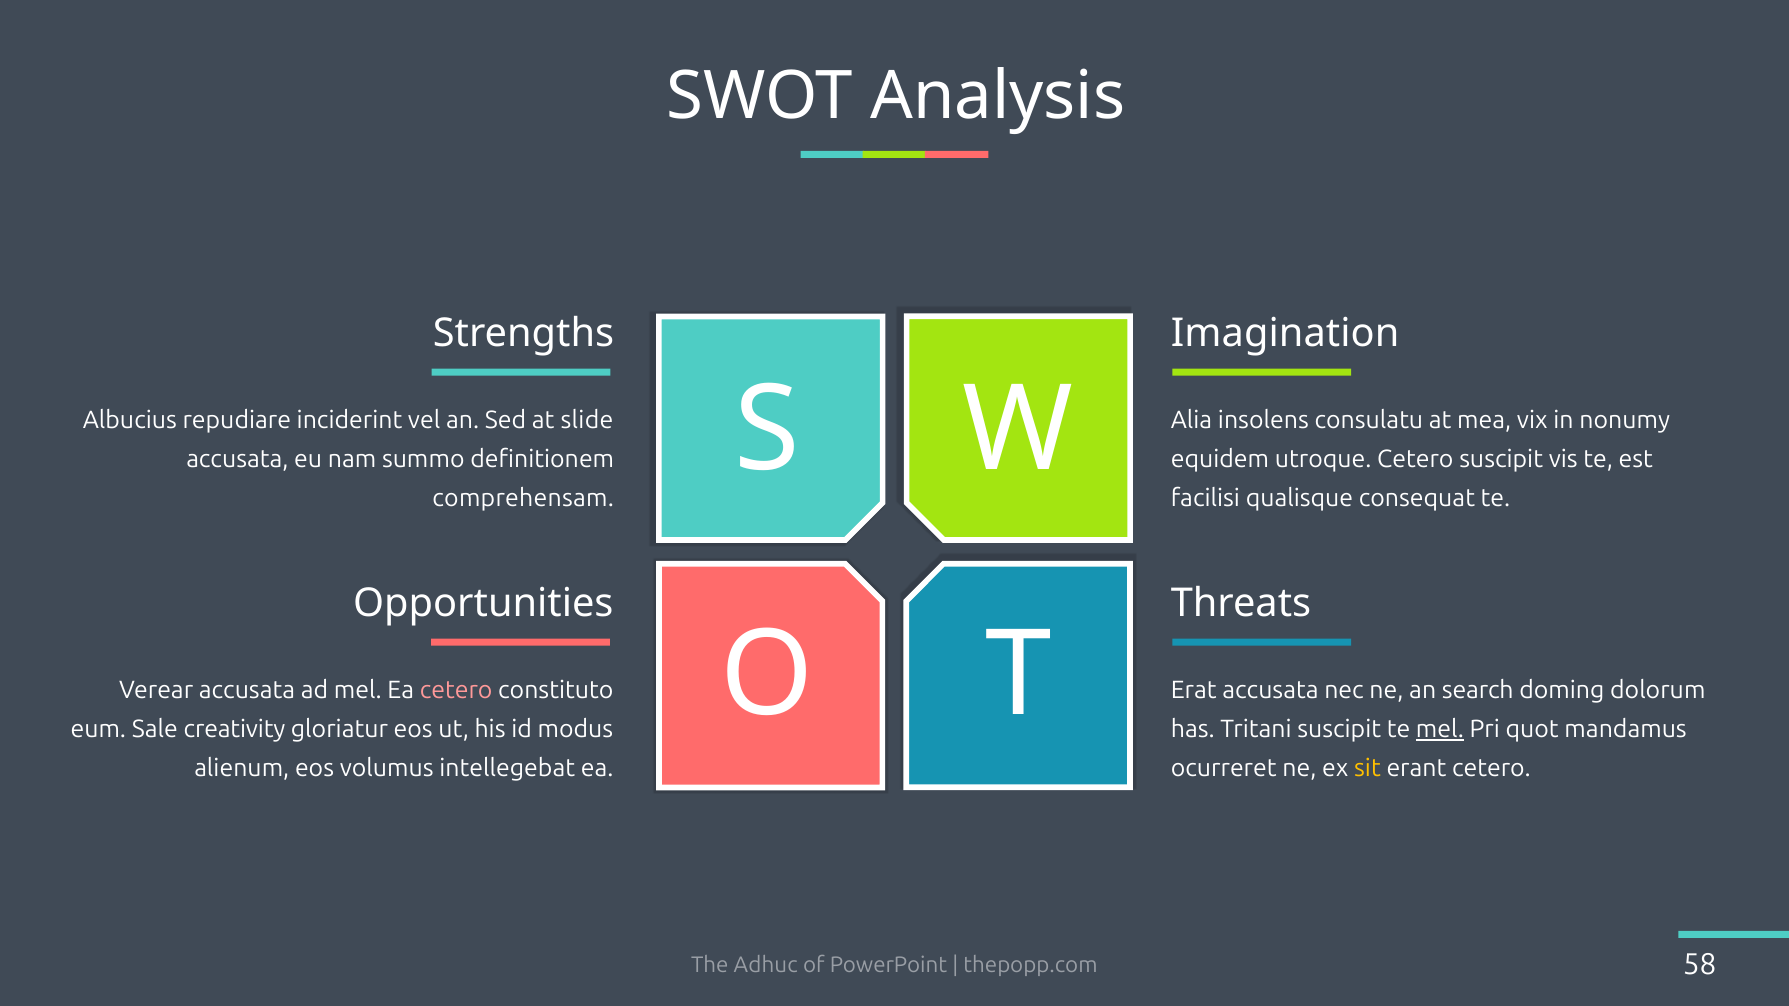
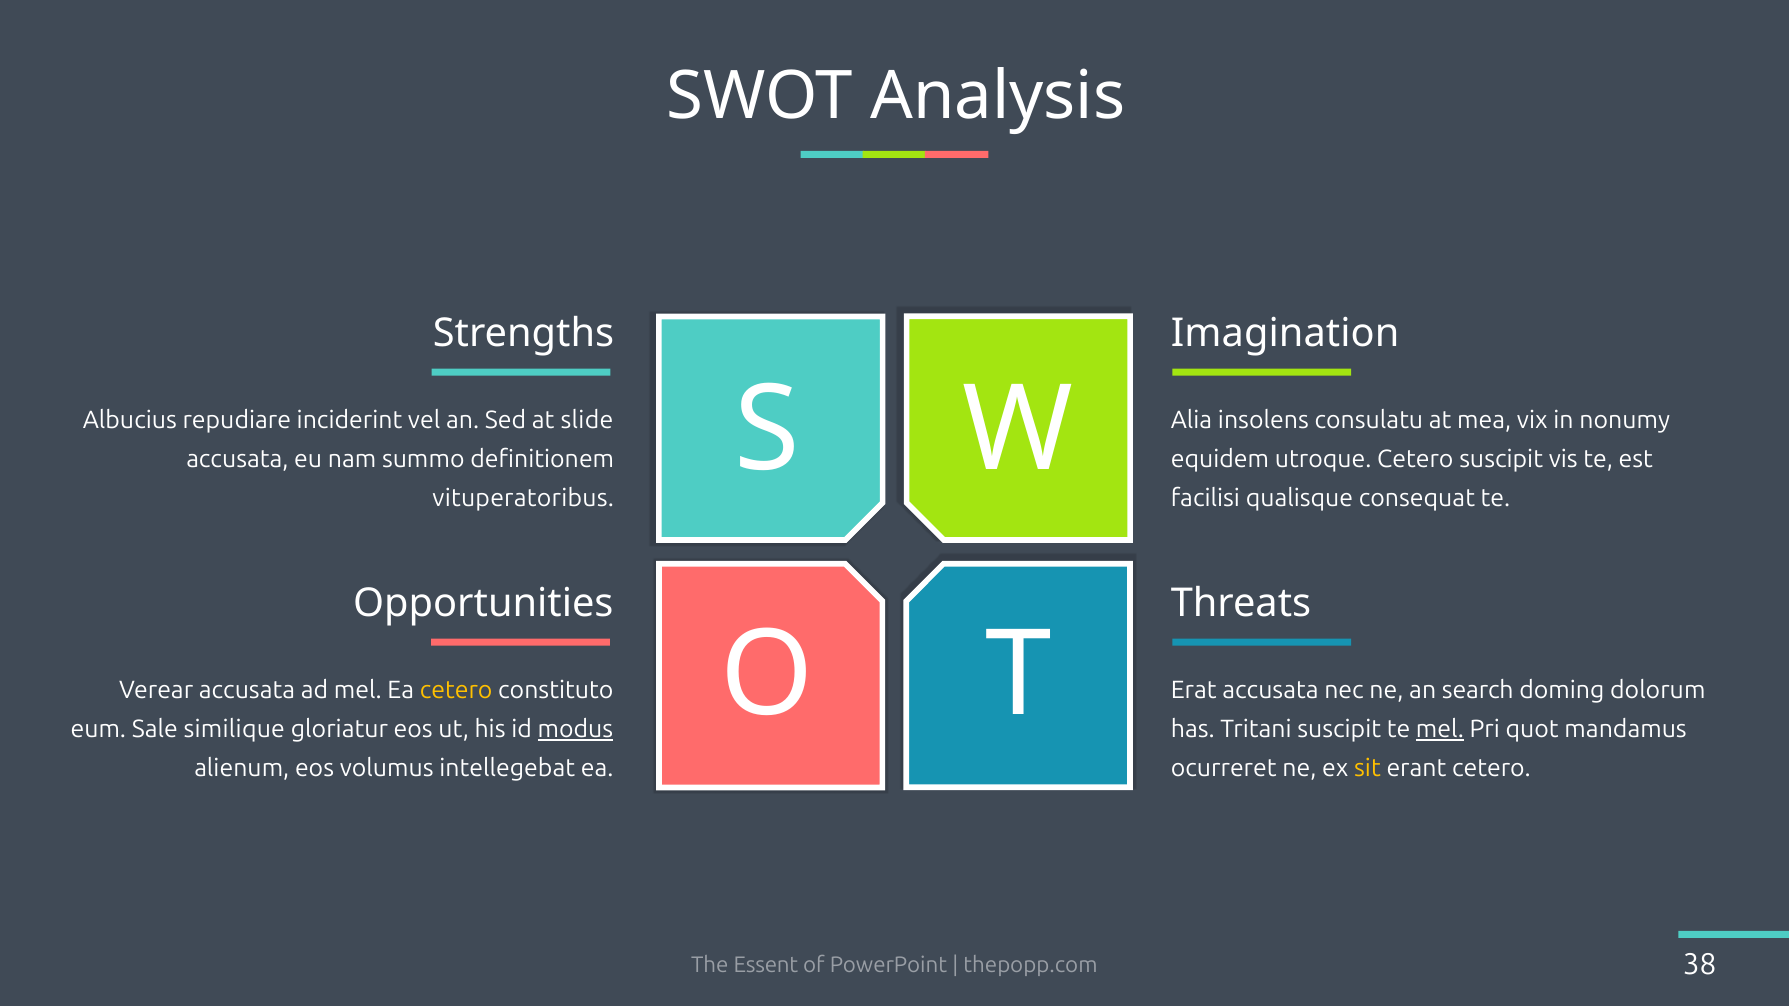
comprehensam: comprehensam -> vituperatoribus
cetero at (456, 691) colour: pink -> yellow
creativity: creativity -> similique
modus underline: none -> present
Adhuc: Adhuc -> Essent
58: 58 -> 38
